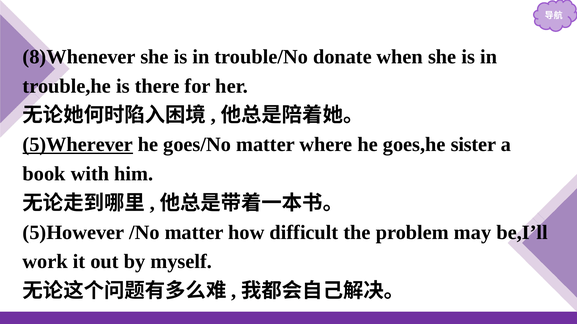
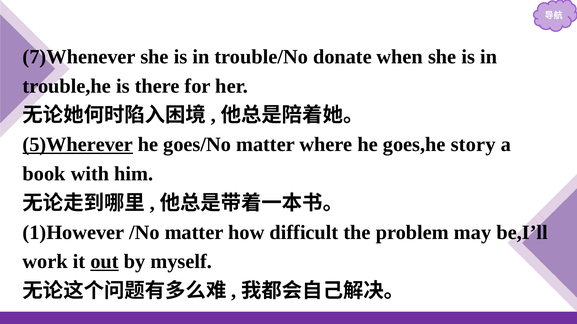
8)Whenever: 8)Whenever -> 7)Whenever
sister: sister -> story
5)However: 5)However -> 1)However
out underline: none -> present
